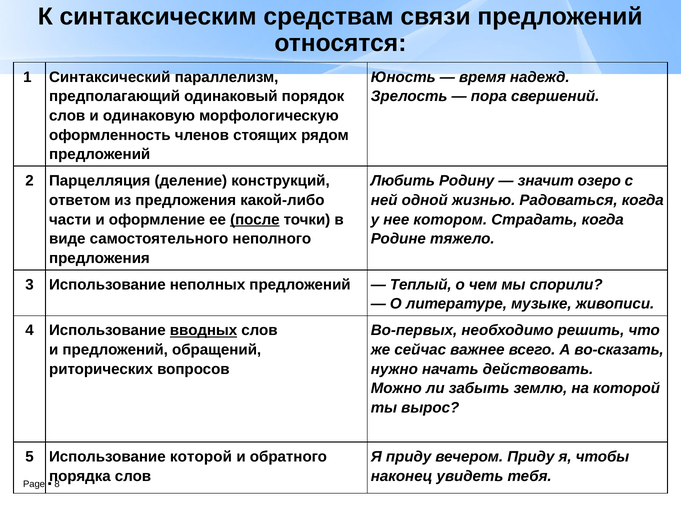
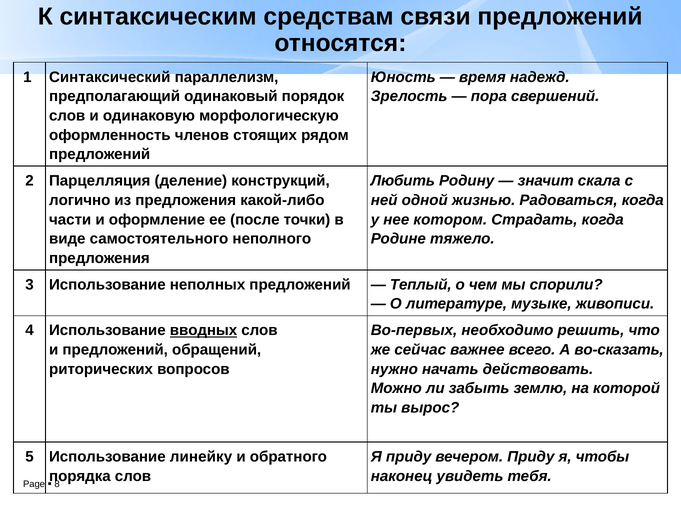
озеро: озеро -> скала
ответом: ответом -> логично
после underline: present -> none
Использование которой: которой -> линейку
